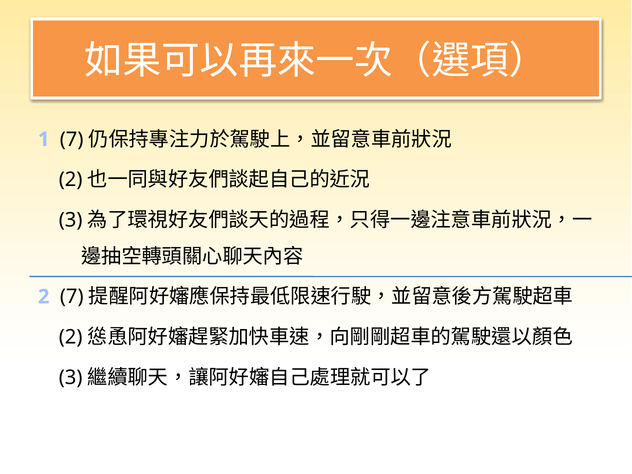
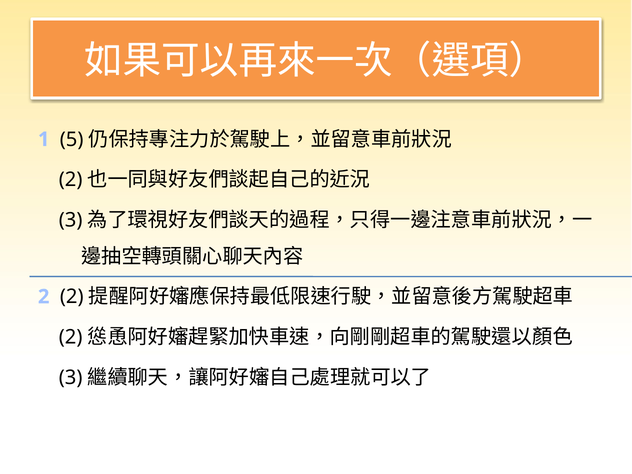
1 7: 7 -> 5
2 7: 7 -> 2
